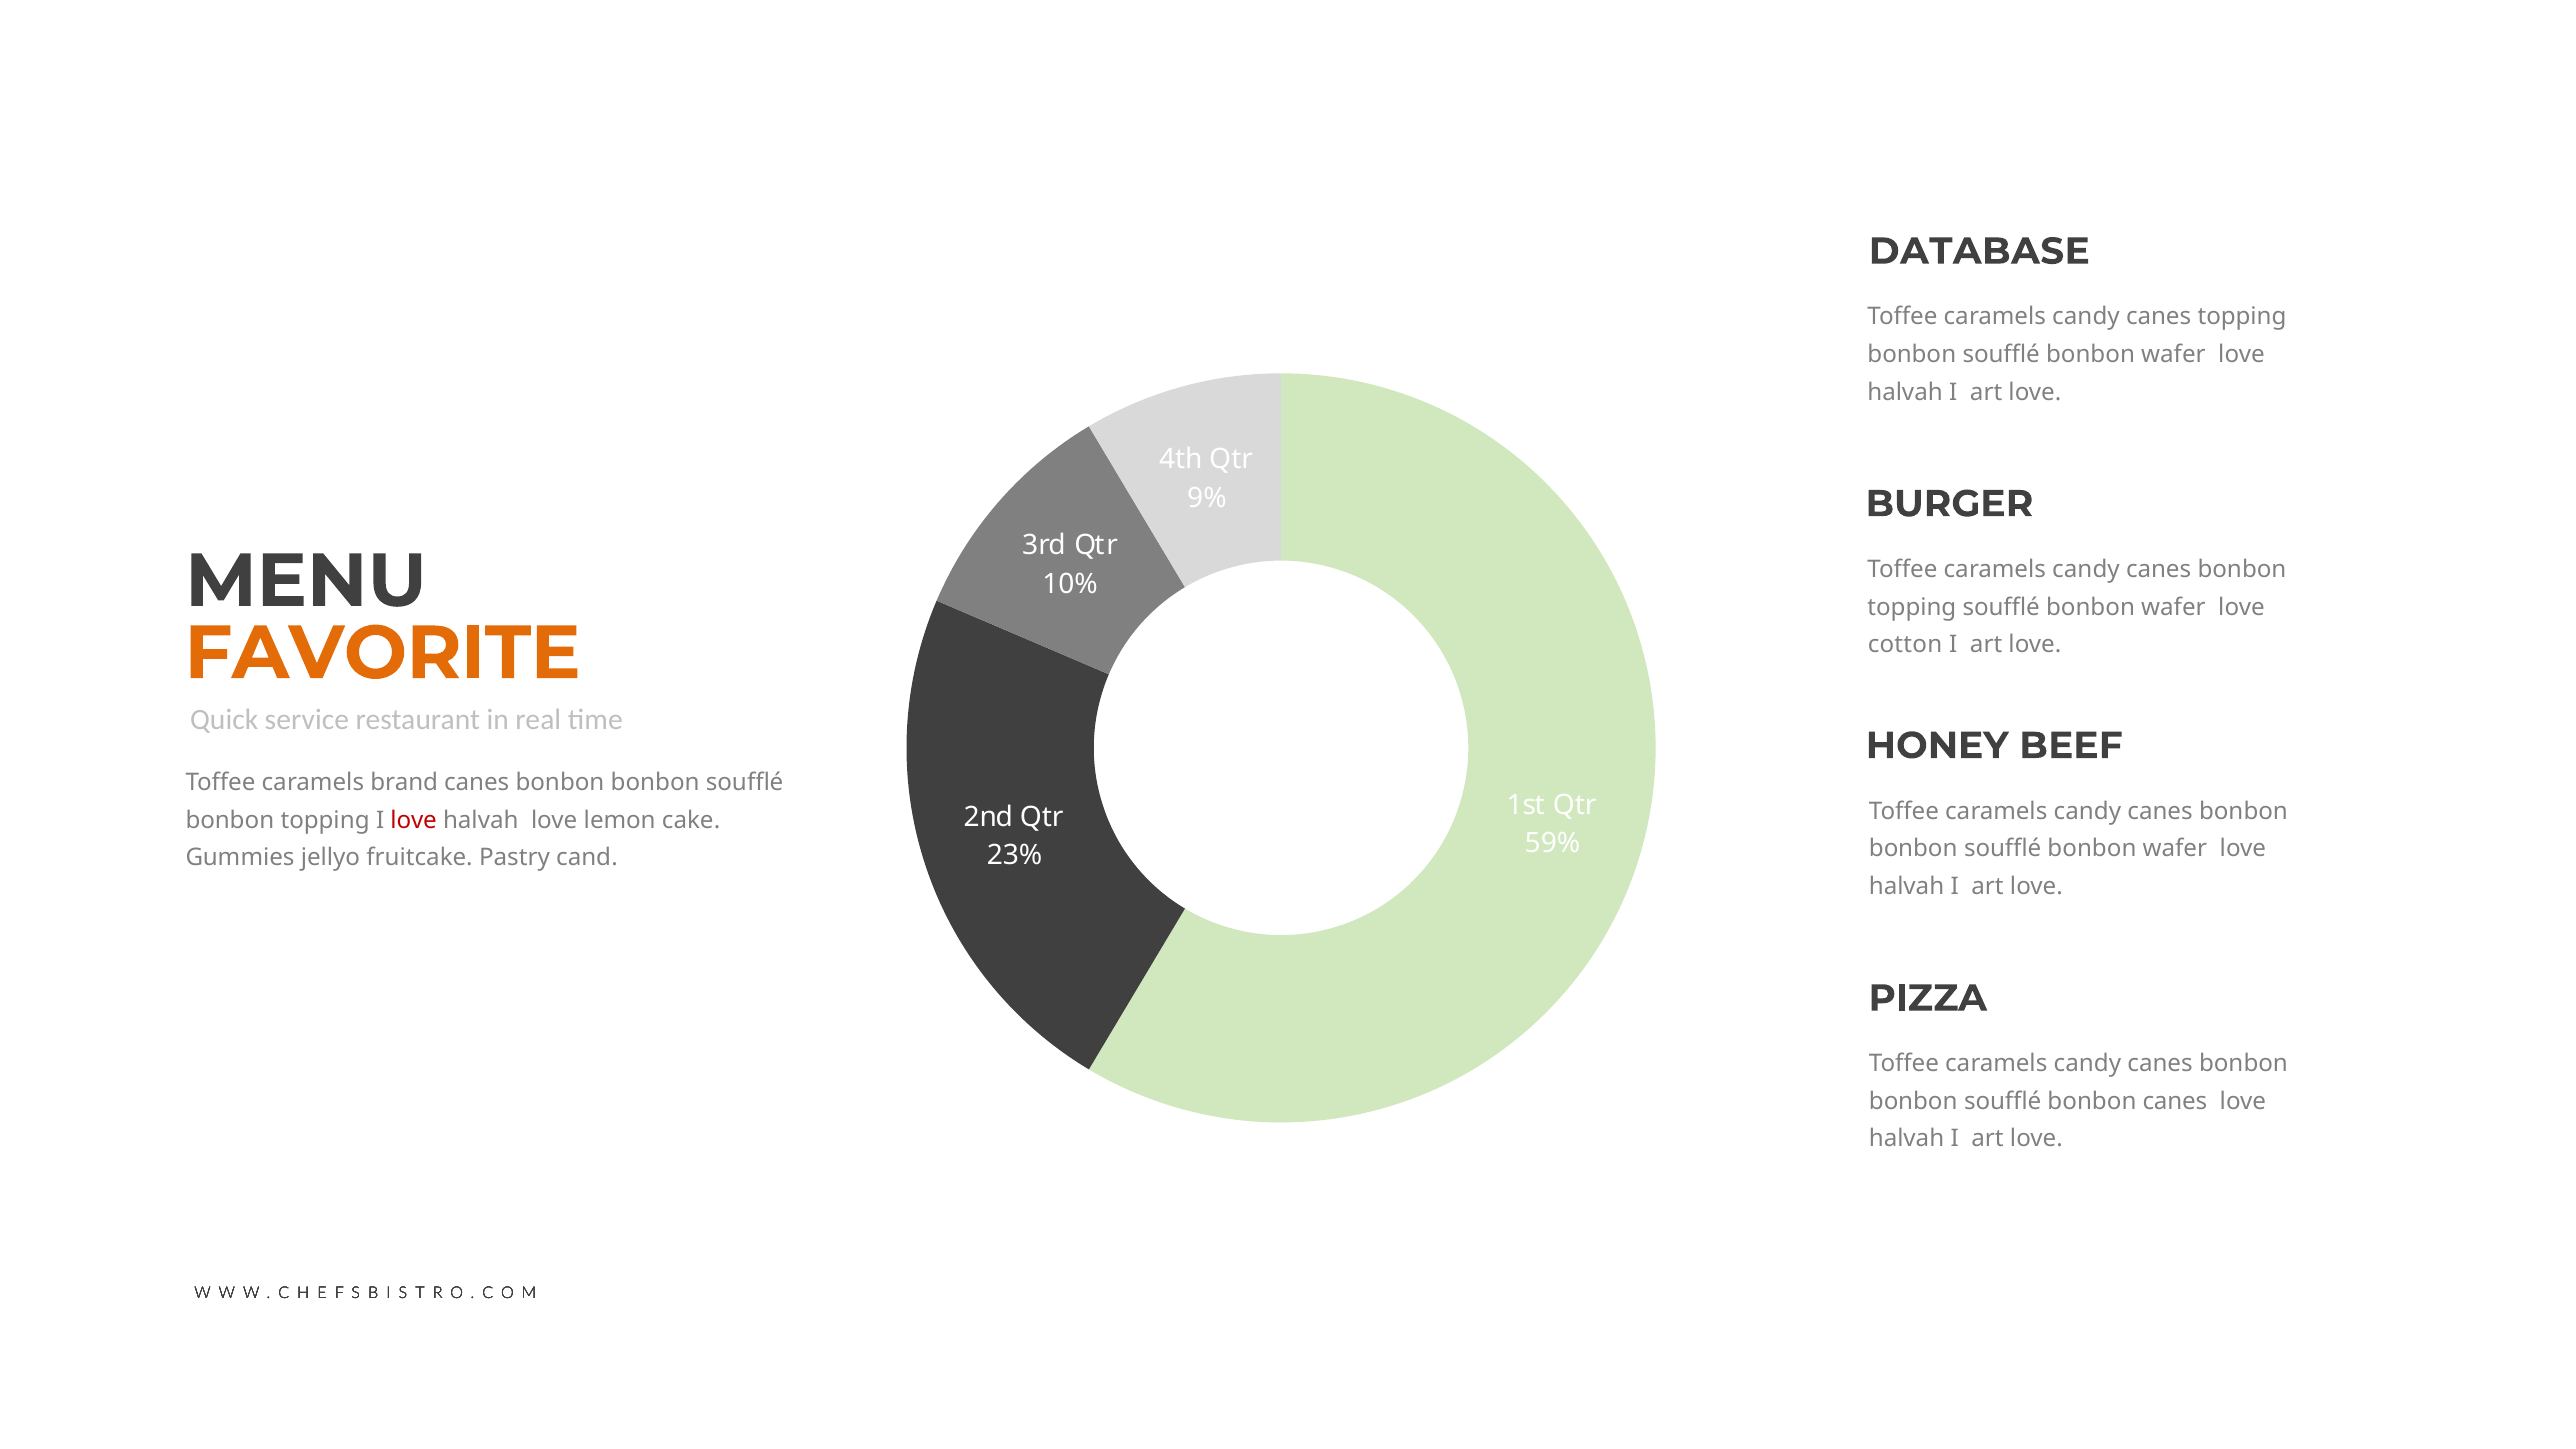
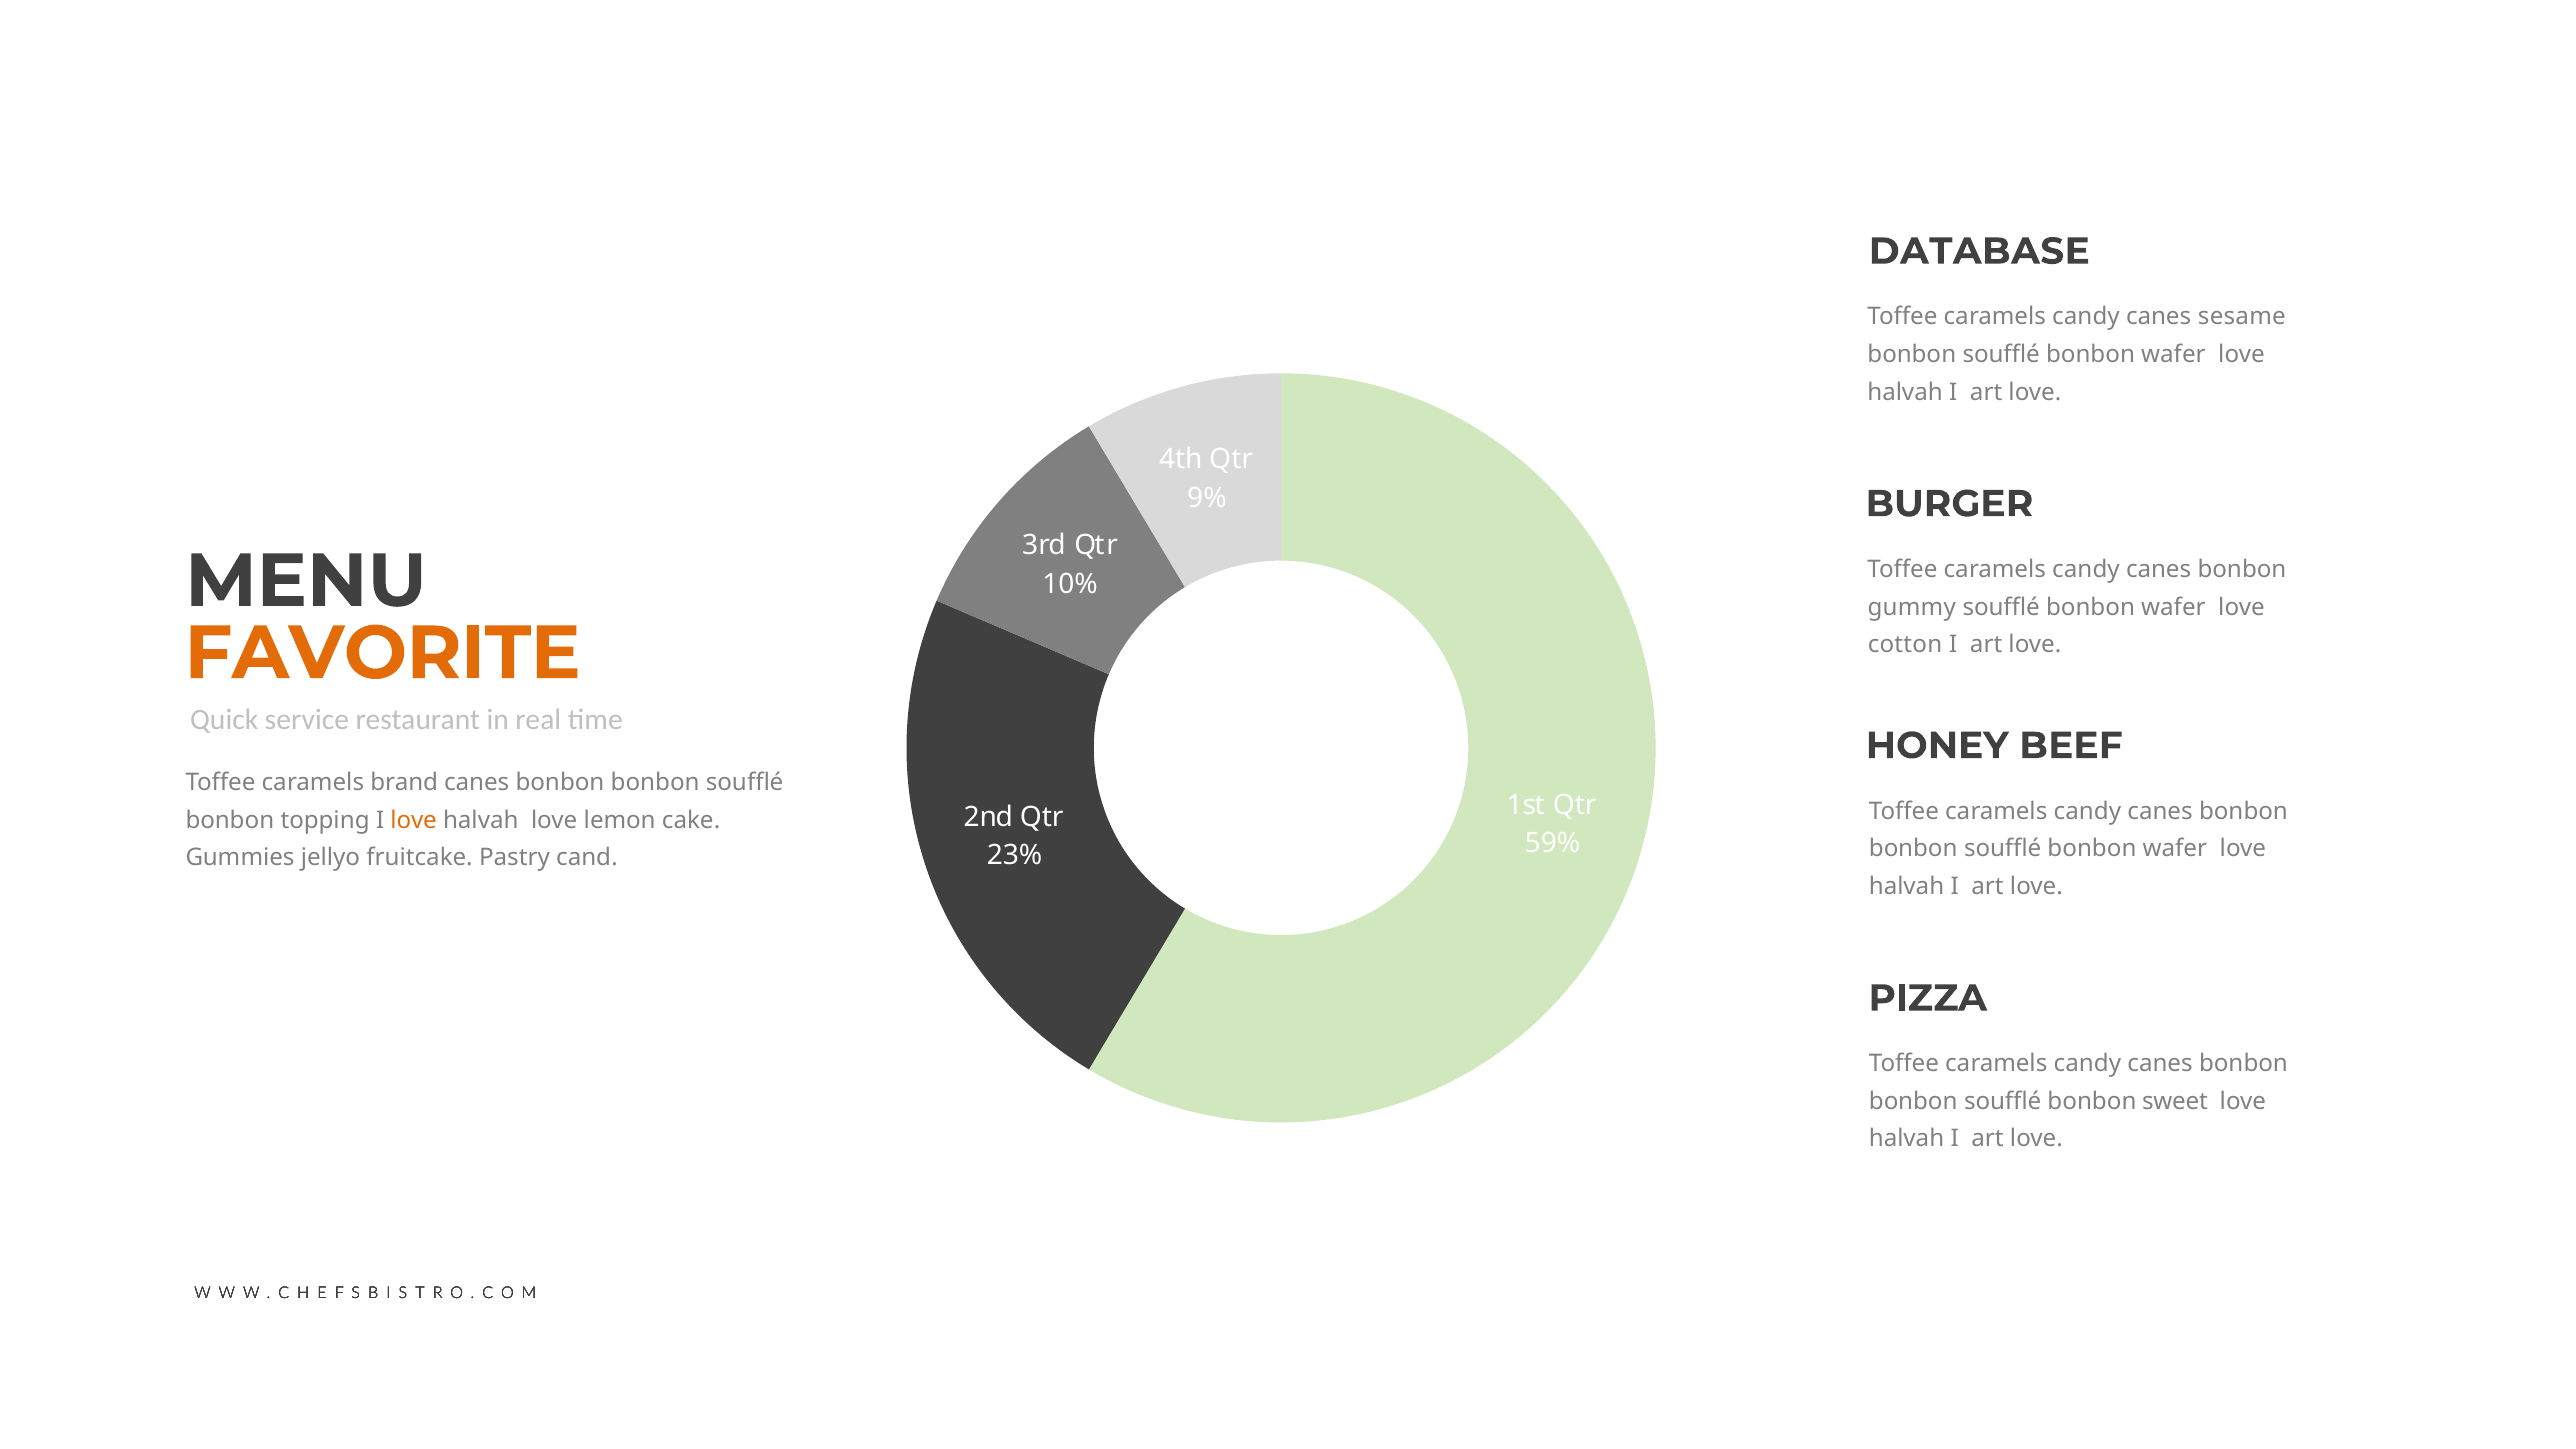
canes topping: topping -> sesame
topping at (1912, 607): topping -> gummy
love at (414, 820) colour: red -> orange
bonbon canes: canes -> sweet
